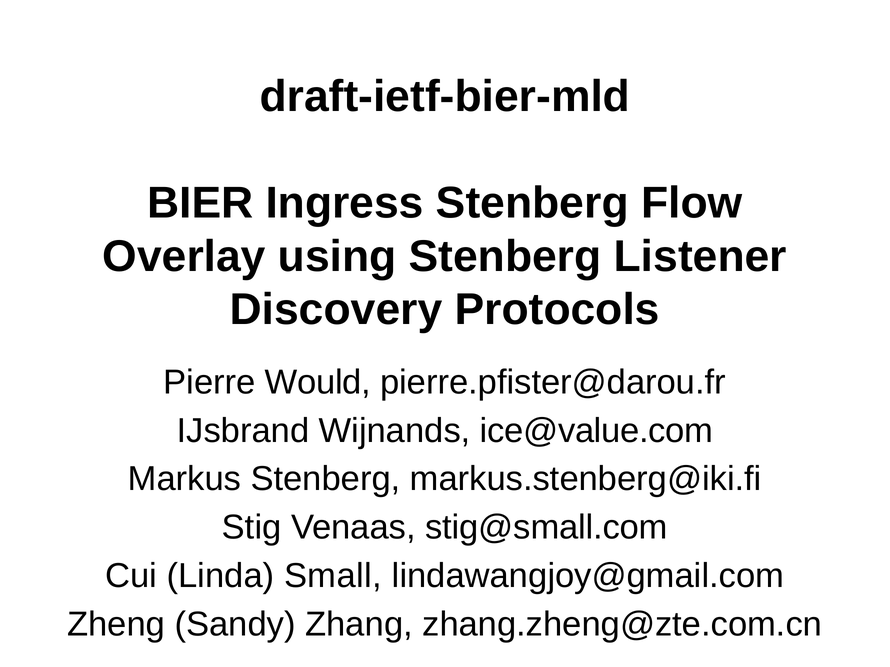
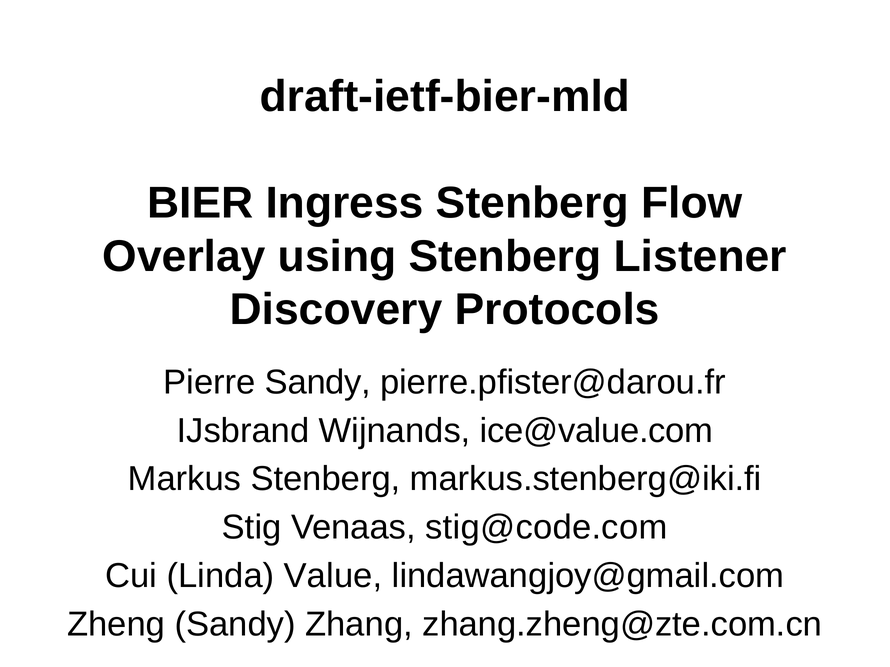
Pierre Would: Would -> Sandy
stig@small.com: stig@small.com -> stig@code.com
Small: Small -> Value
